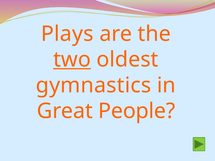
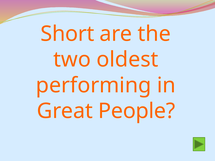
Plays: Plays -> Short
two underline: present -> none
gymnastics: gymnastics -> performing
